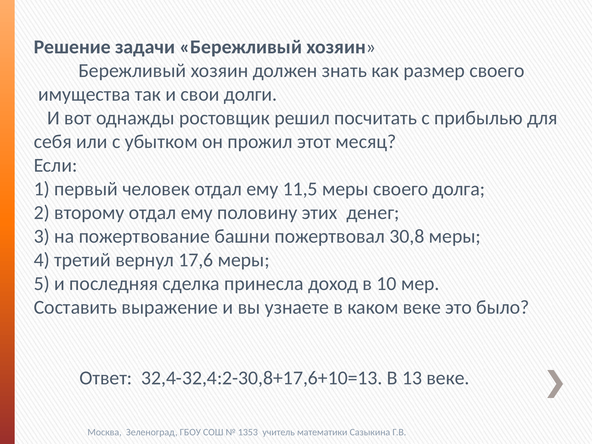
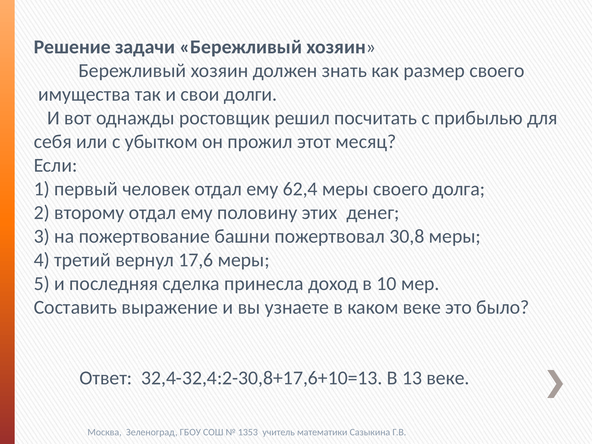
11,5: 11,5 -> 62,4
